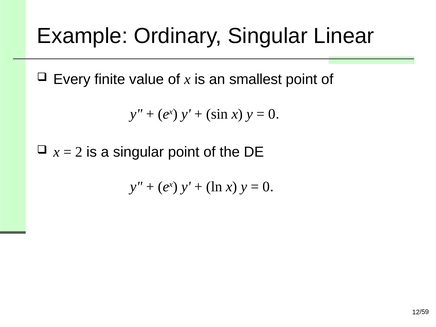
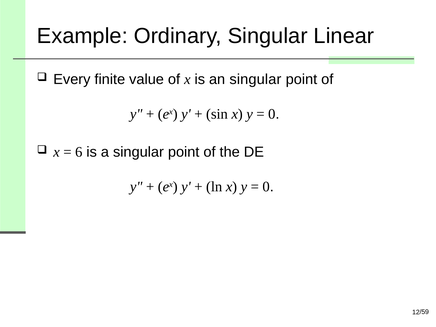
an smallest: smallest -> singular
2: 2 -> 6
